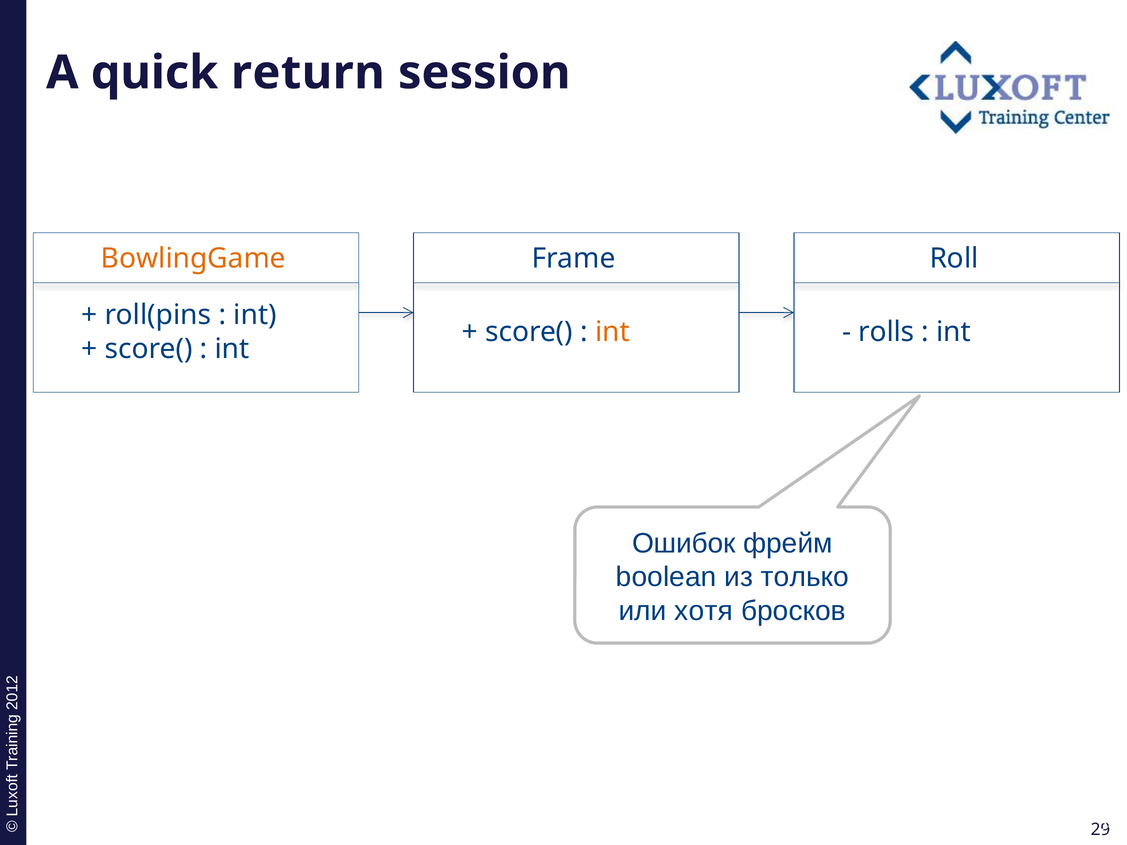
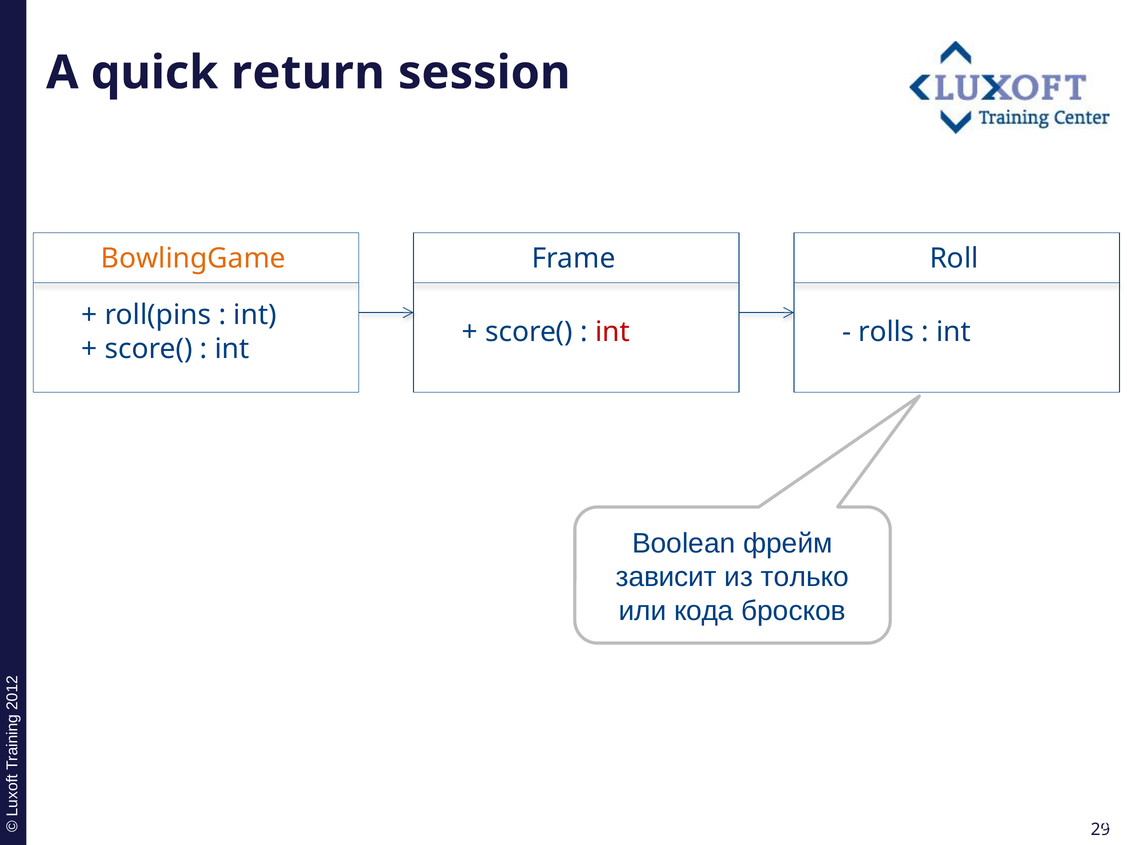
int at (613, 332) colour: orange -> red
Ошибок: Ошибок -> Boolean
boolean: boolean -> зависит
хотя: хотя -> кода
